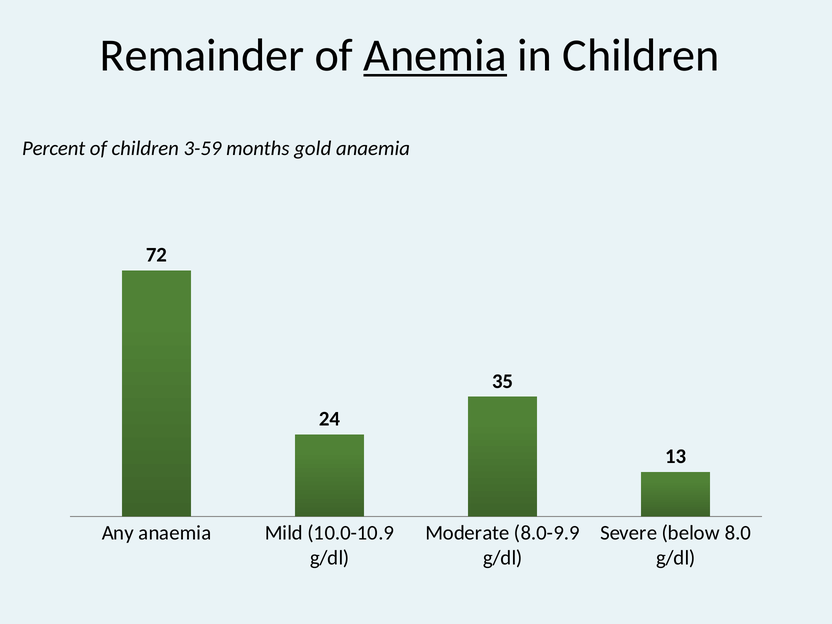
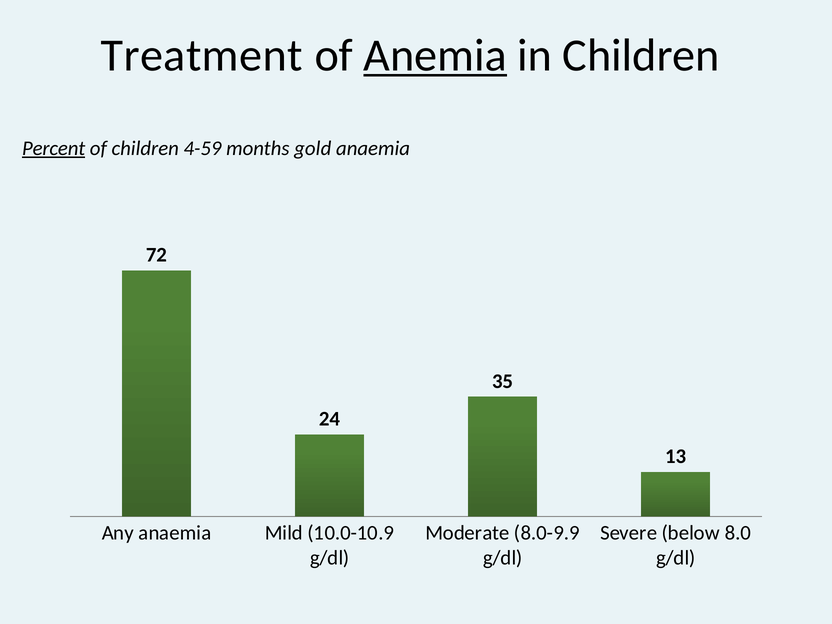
Remainder: Remainder -> Treatment
Percent underline: none -> present
3-59: 3-59 -> 4-59
